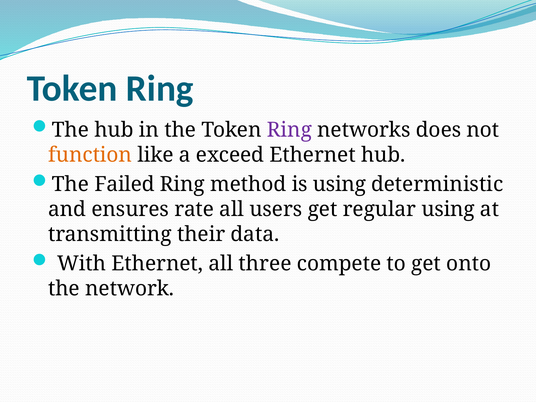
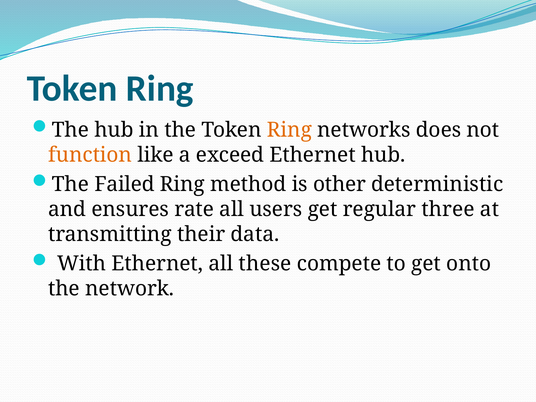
Ring at (289, 130) colour: purple -> orange
is using: using -> other
regular using: using -> three
three: three -> these
